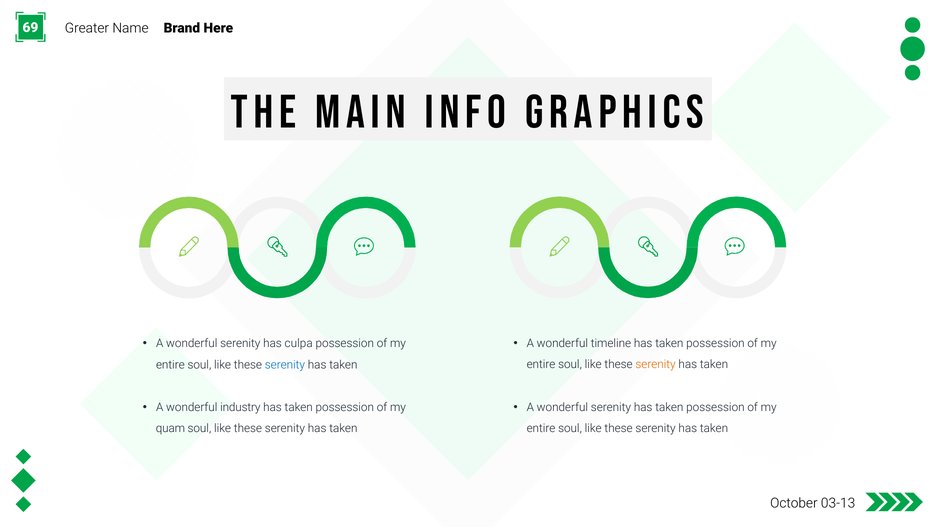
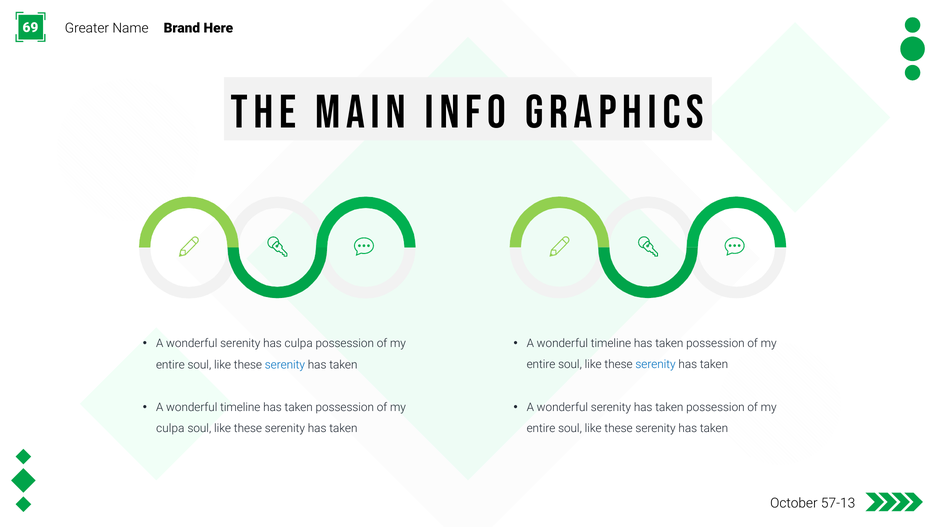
serenity at (656, 364) colour: orange -> blue
industry at (240, 407): industry -> timeline
quam at (170, 428): quam -> culpa
03-13: 03-13 -> 57-13
